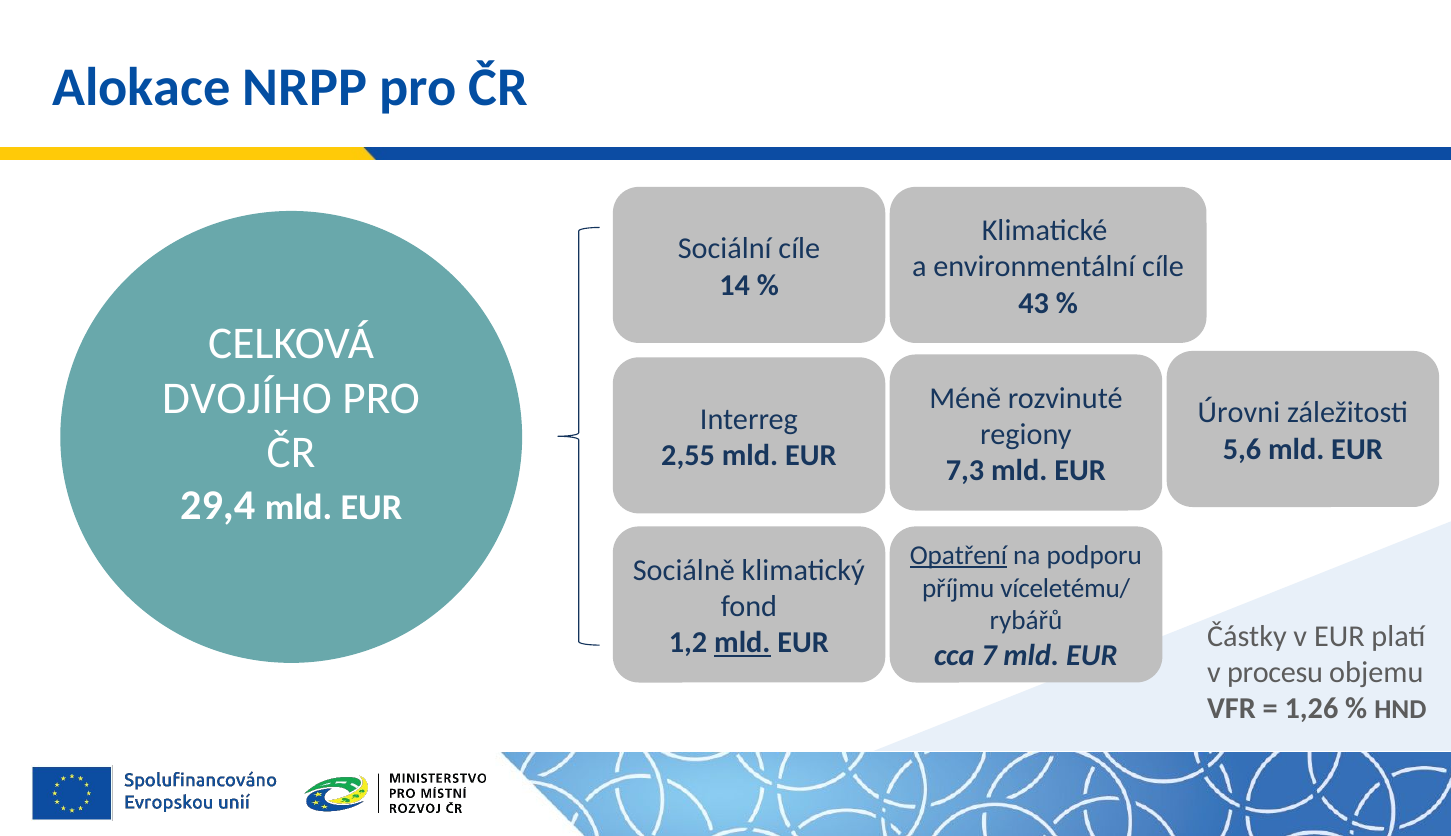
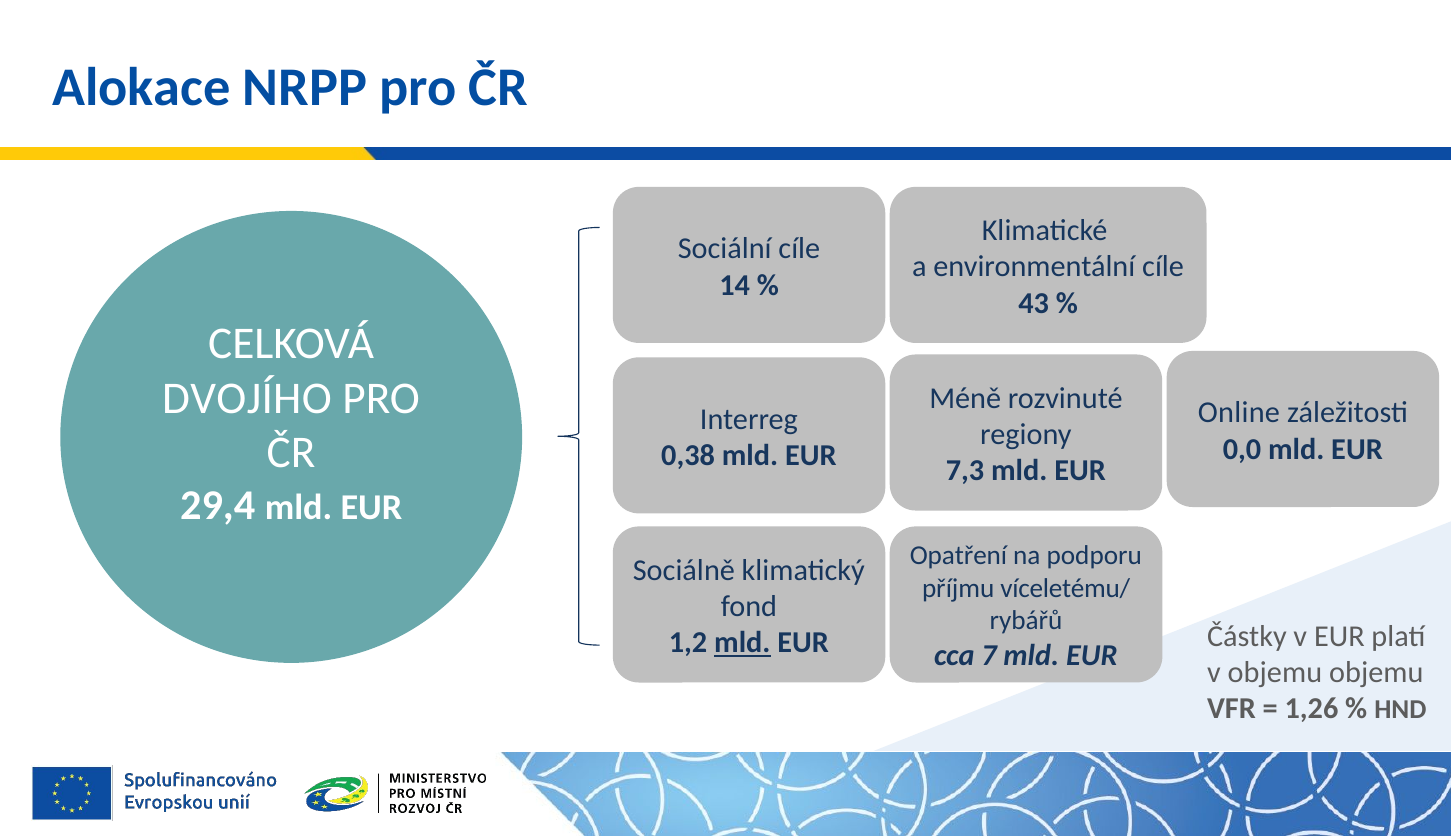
Úrovni: Úrovni -> Online
5,6: 5,6 -> 0,0
2,55: 2,55 -> 0,38
Opatření underline: present -> none
v procesu: procesu -> objemu
